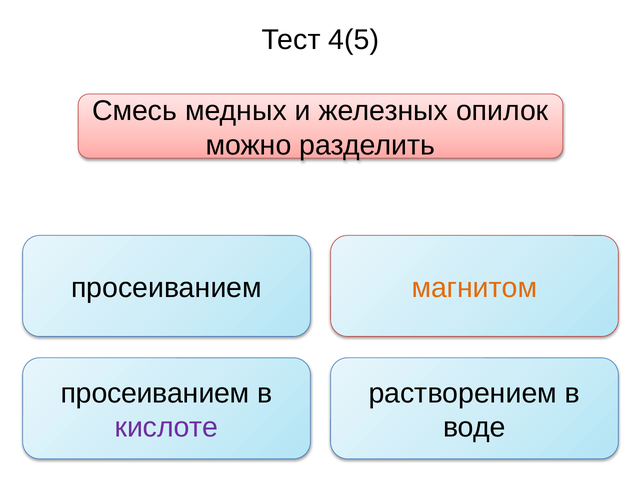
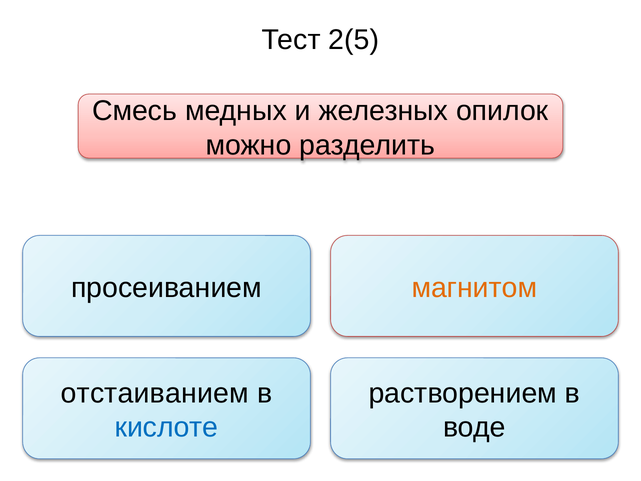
4(5: 4(5 -> 2(5
просеиванием at (155, 393): просеиванием -> отстаиванием
кислоте colour: purple -> blue
